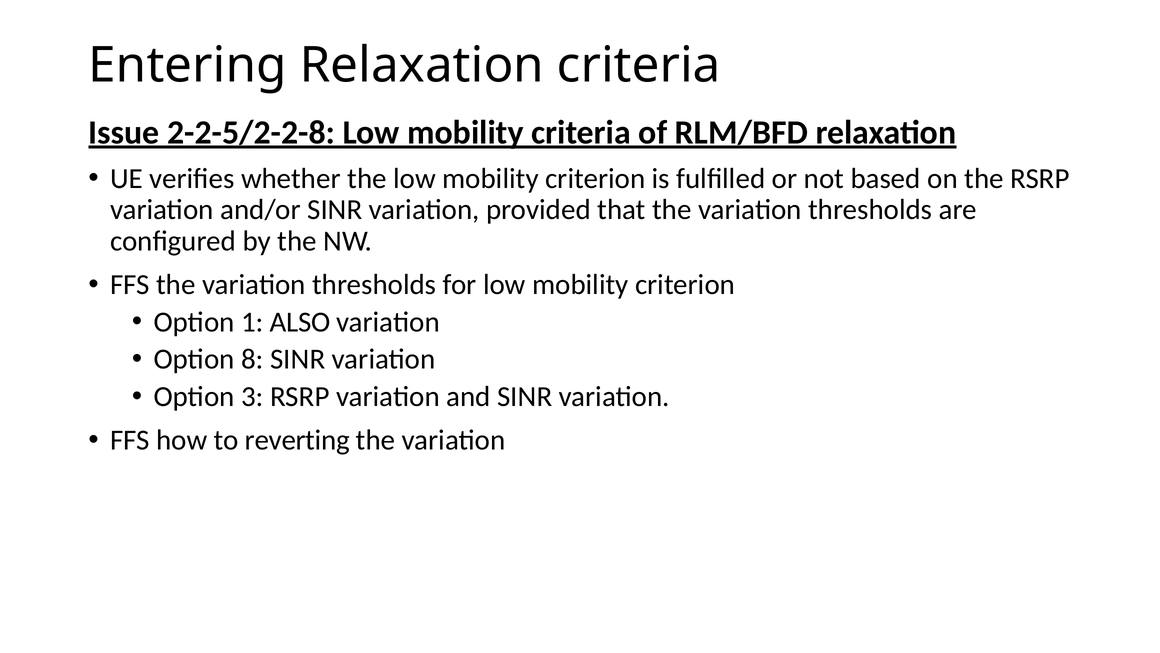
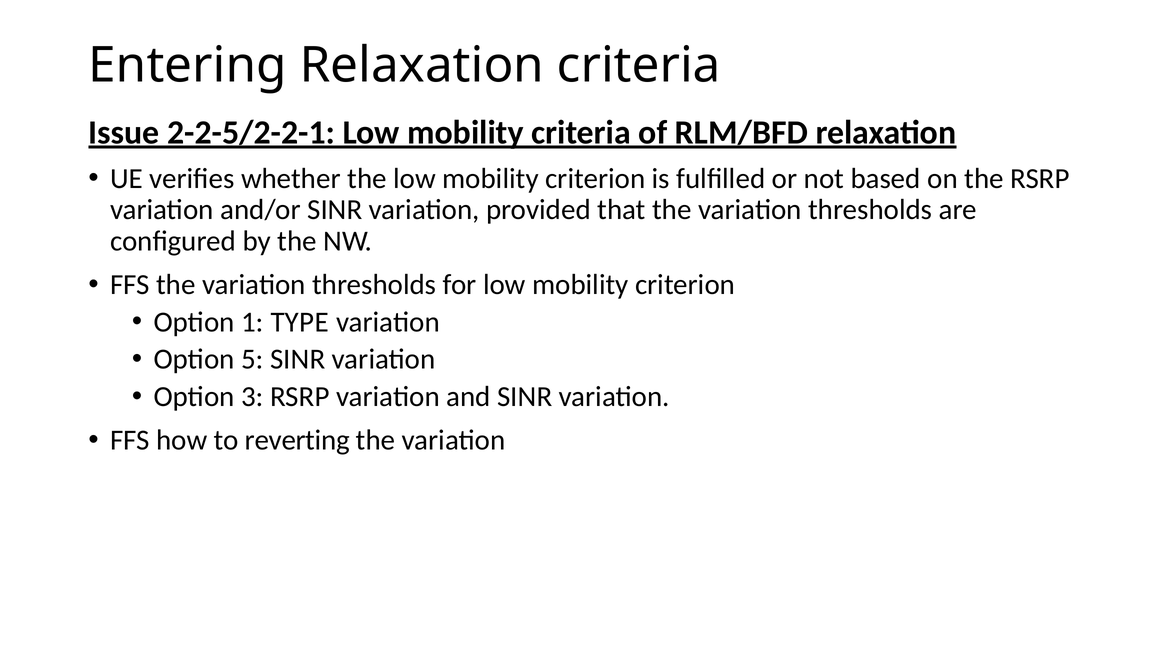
2-2-5/2-2-8: 2-2-5/2-2-8 -> 2-2-5/2-2-1
ALSO: ALSO -> TYPE
8: 8 -> 5
